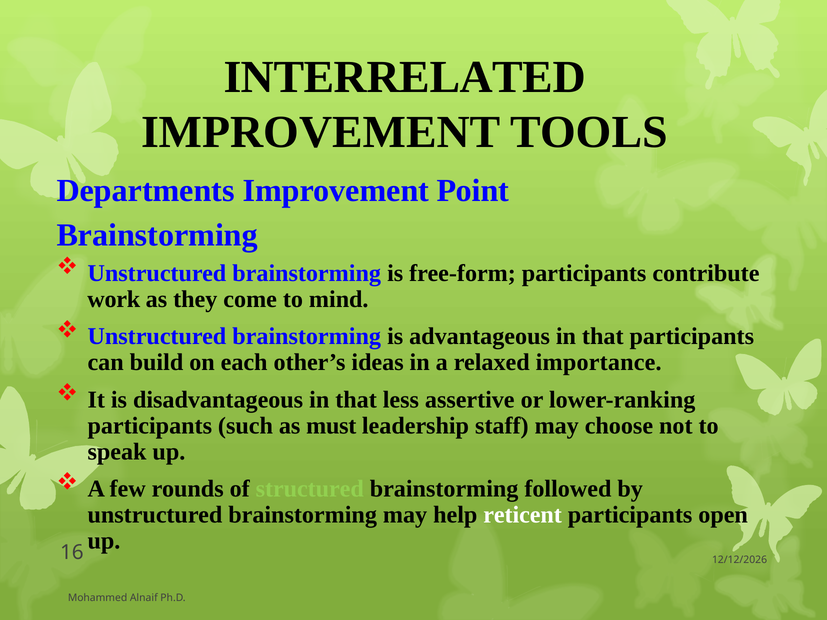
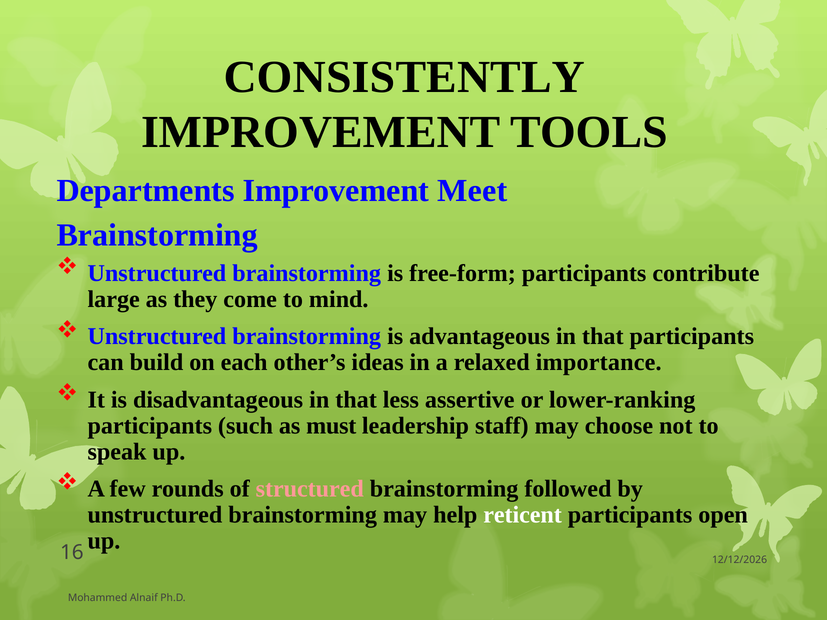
INTERRELATED: INTERRELATED -> CONSISTENTLY
Point: Point -> Meet
work: work -> large
structured colour: light green -> pink
